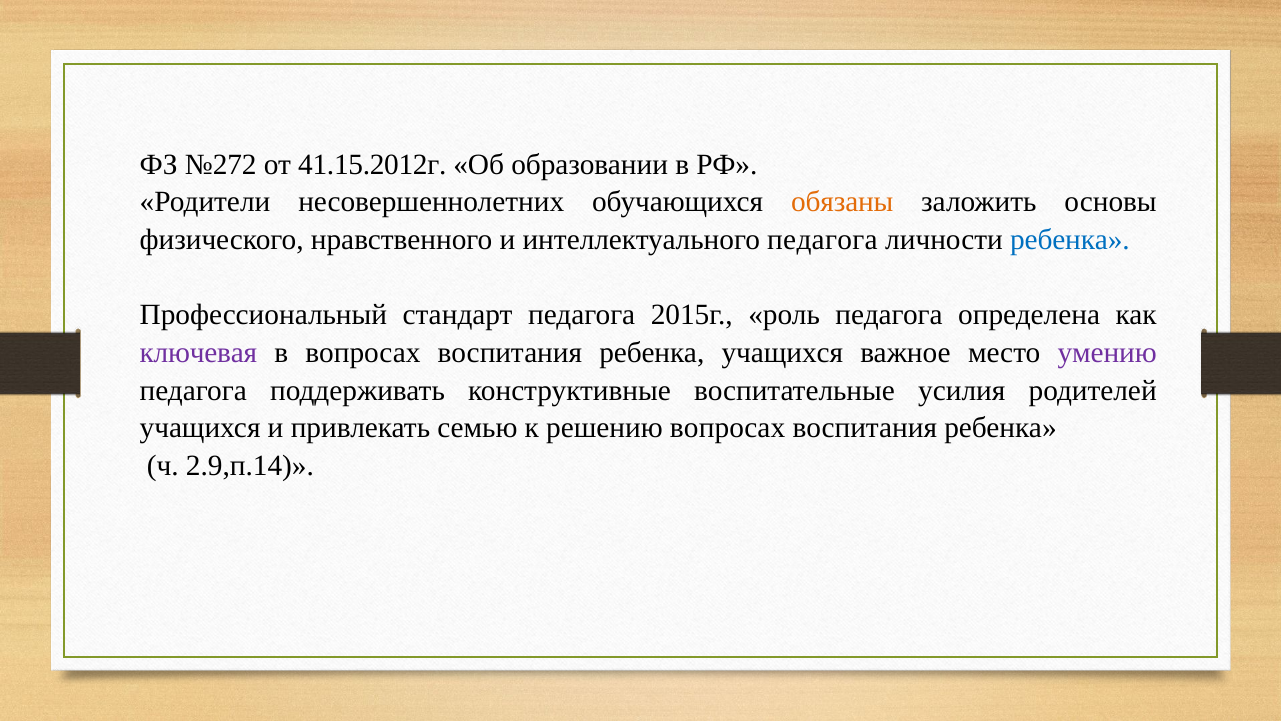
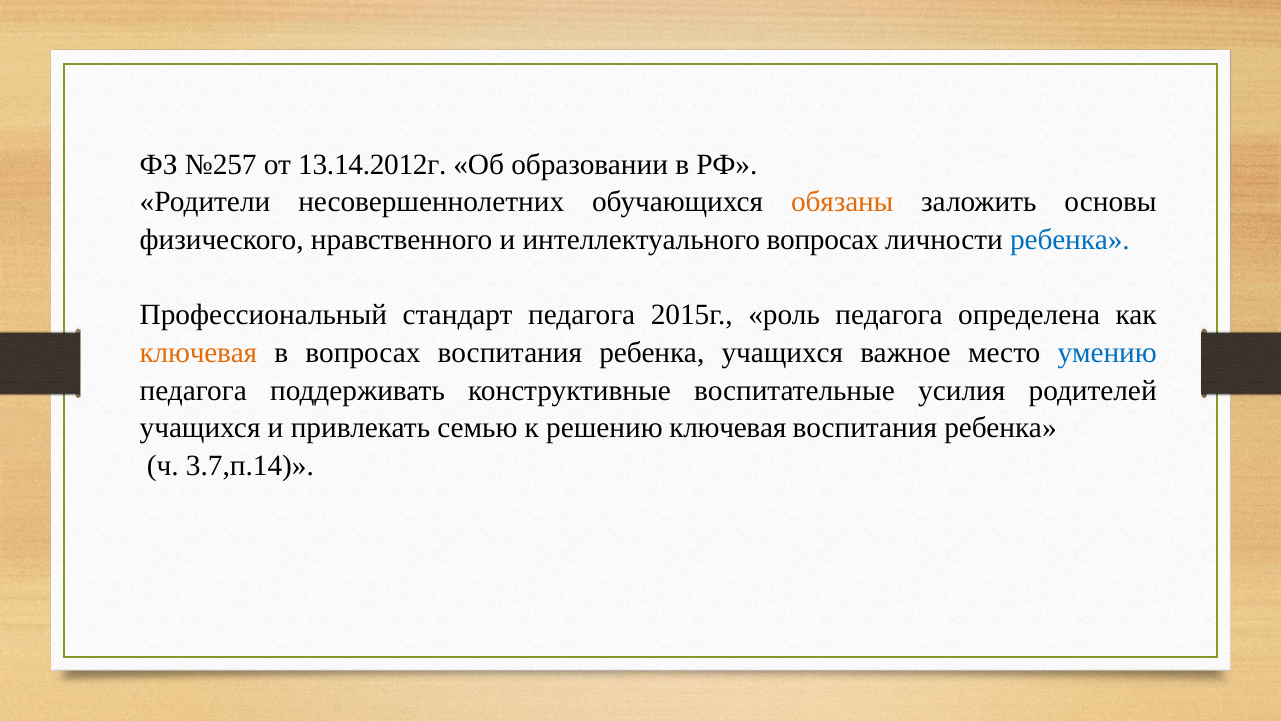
№272: №272 -> №257
41.15.2012г: 41.15.2012г -> 13.14.2012г
интеллектуального педагога: педагога -> вопросах
ключевая at (198, 353) colour: purple -> orange
умению colour: purple -> blue
решению вопросах: вопросах -> ключевая
2.9,п.14: 2.9,п.14 -> 3.7,п.14
